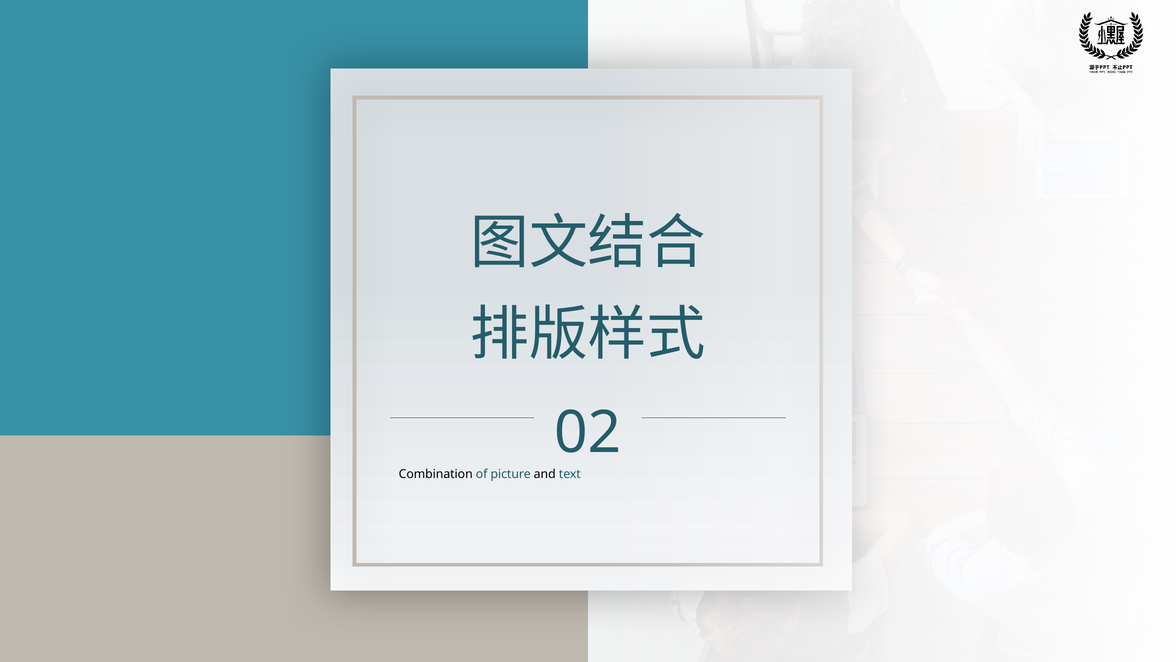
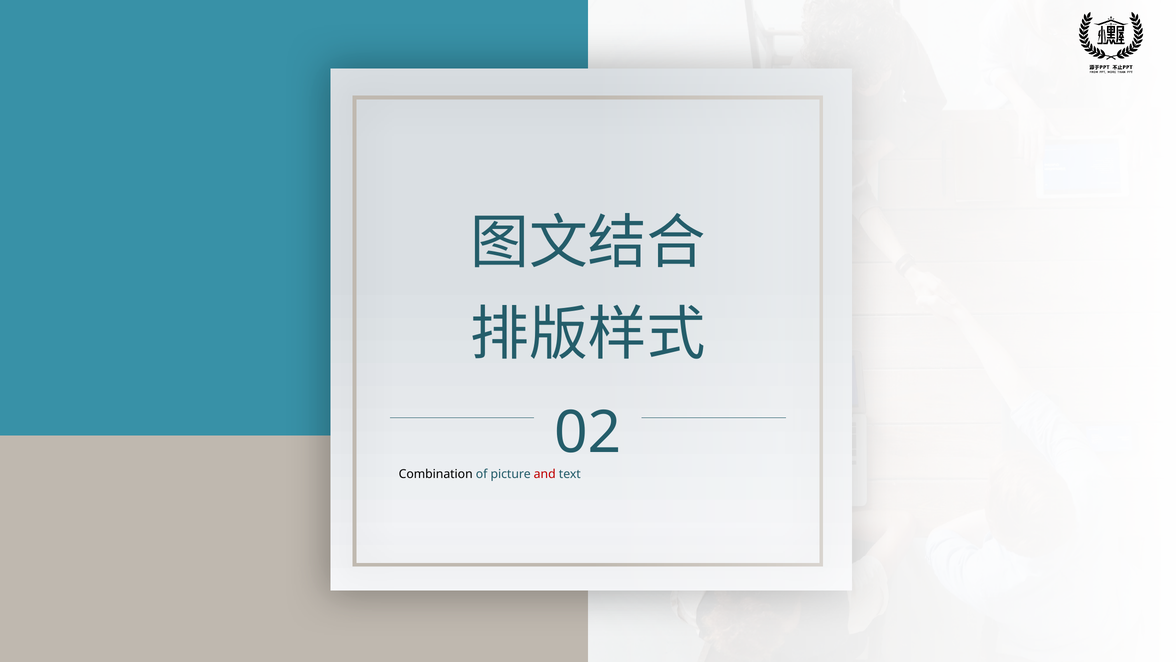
and colour: black -> red
